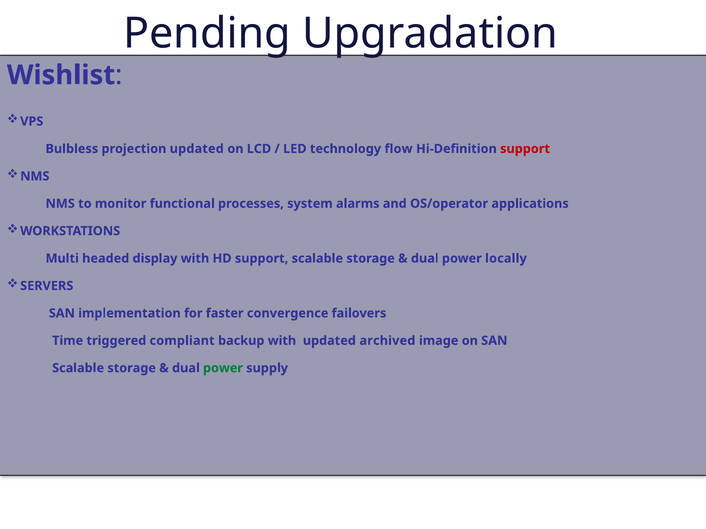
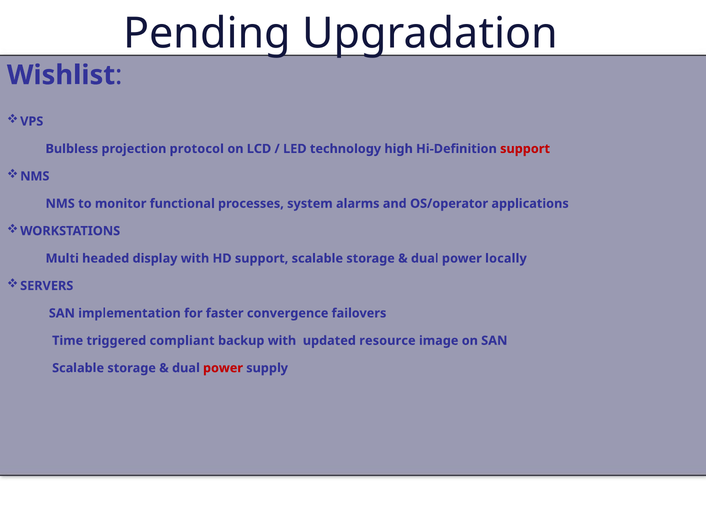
projection updated: updated -> protocol
flow: flow -> high
archived: archived -> resource
power at (223, 368) colour: green -> red
